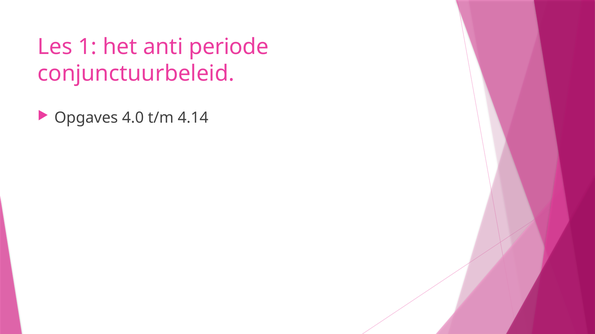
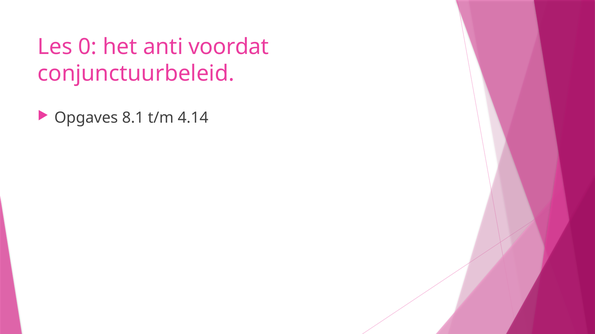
1: 1 -> 0
periode: periode -> voordat
4.0: 4.0 -> 8.1
